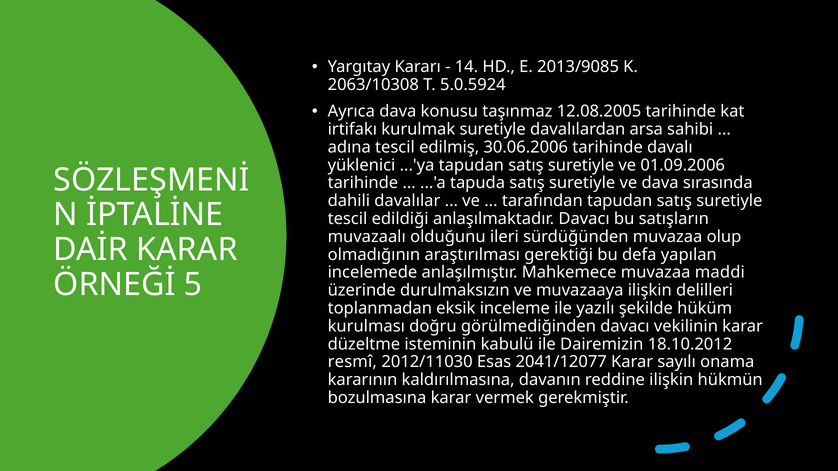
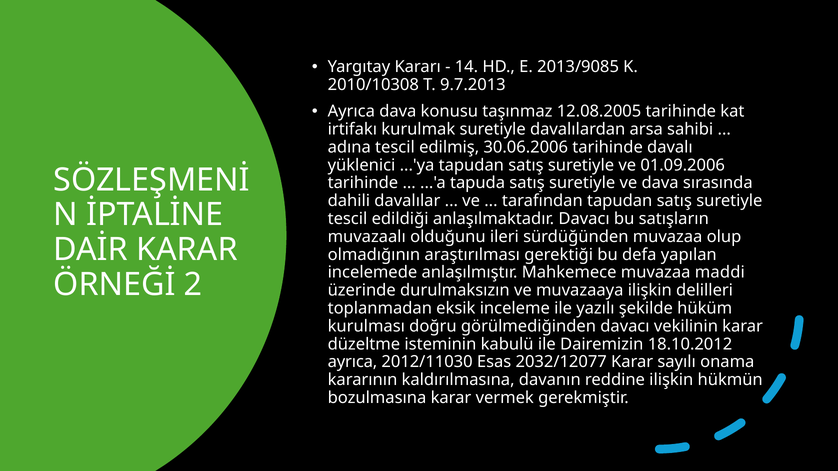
2063/10308: 2063/10308 -> 2010/10308
5.0.5924: 5.0.5924 -> 9.7.2013
5: 5 -> 2
resmî at (352, 362): resmî -> ayrıca
2041/12077: 2041/12077 -> 2032/12077
